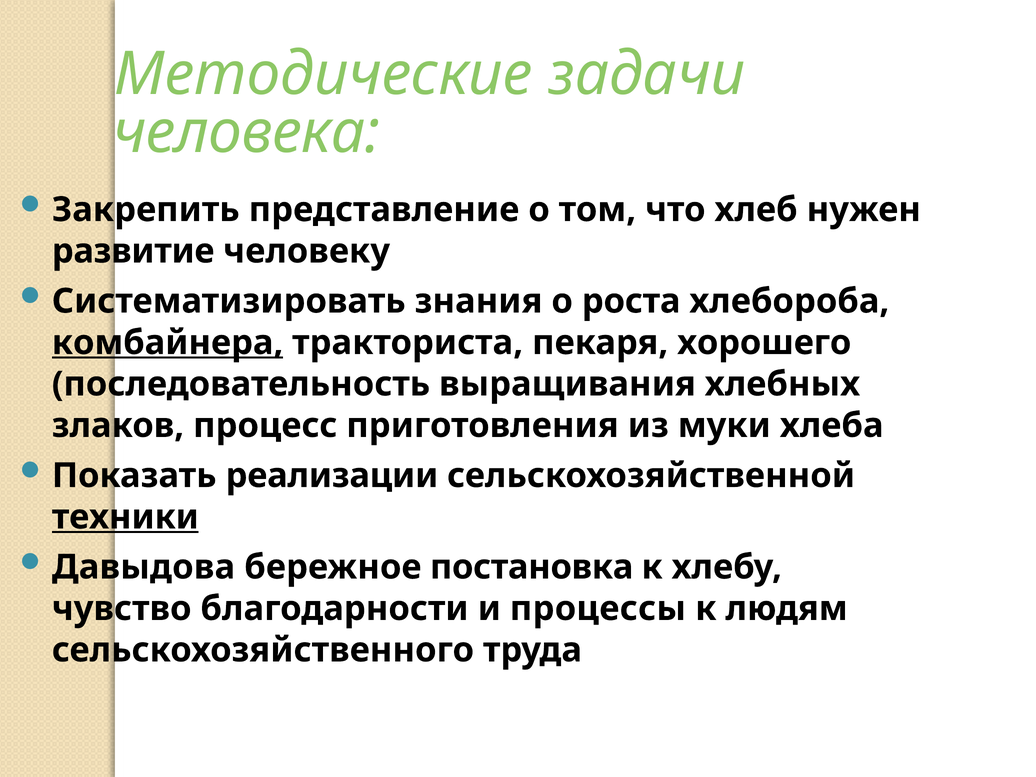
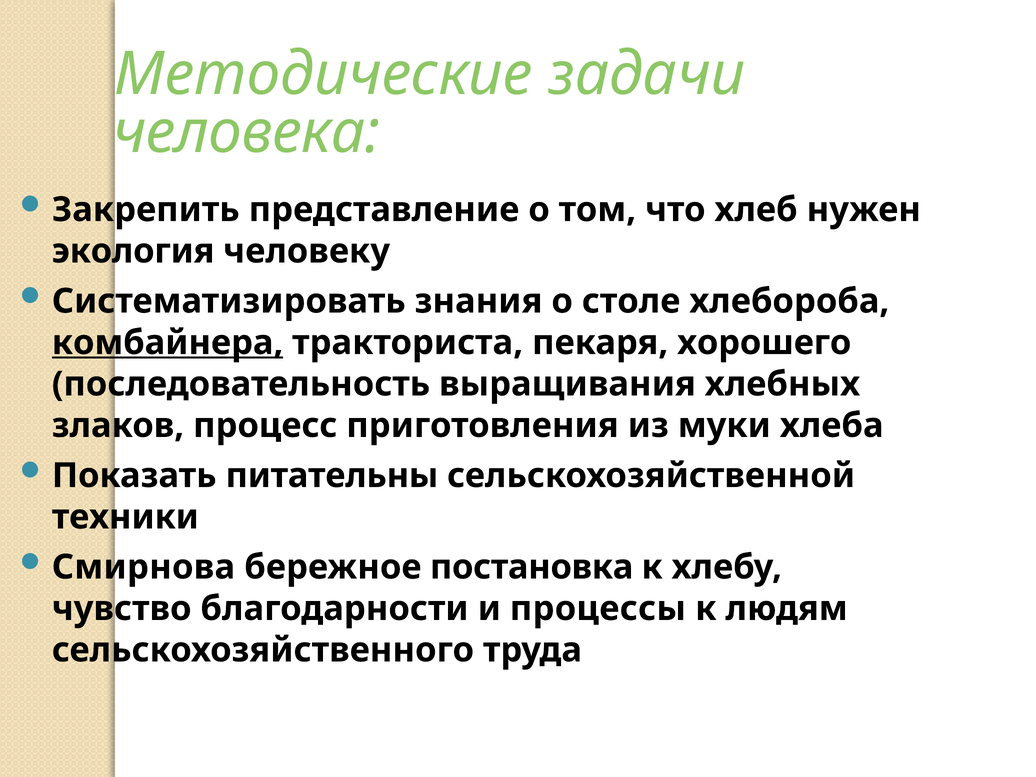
развитие: развитие -> экология
роста: роста -> столе
реализации: реализации -> питательны
техники underline: present -> none
Давыдова: Давыдова -> Смирнова
